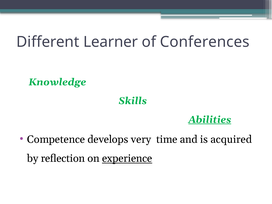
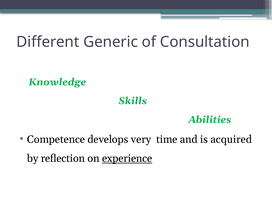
Learner: Learner -> Generic
Conferences: Conferences -> Consultation
Abilities underline: present -> none
